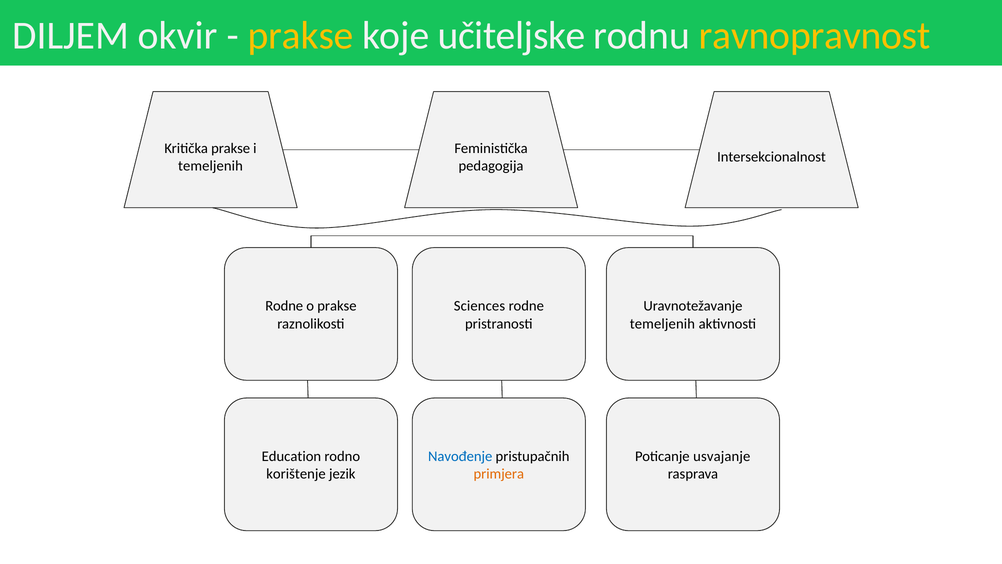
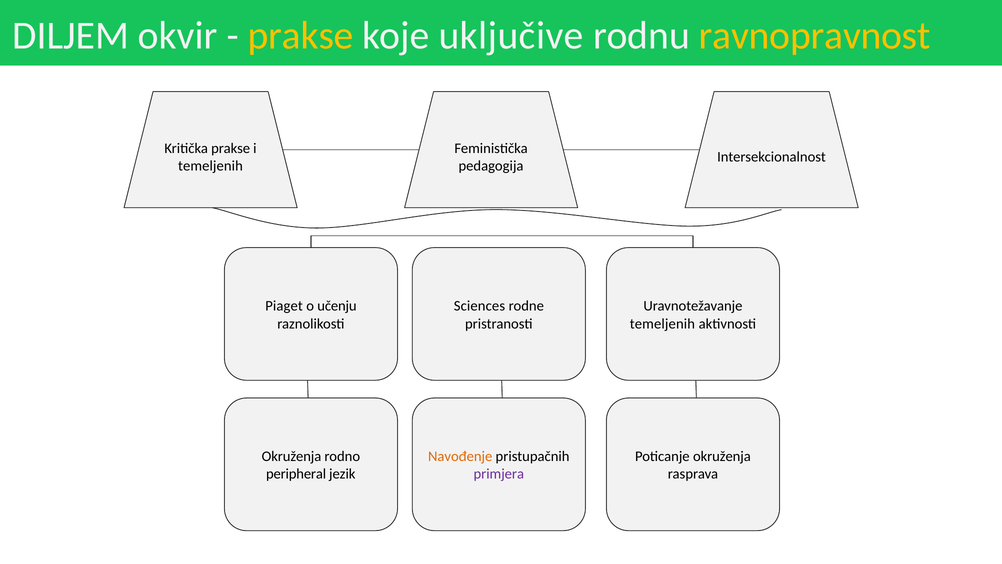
učiteljske: učiteljske -> uključive
Rodne at (284, 306): Rodne -> Piaget
o prakse: prakse -> učenju
Education at (291, 456): Education -> Okruženja
Navođenje colour: blue -> orange
Poticanje usvajanje: usvajanje -> okruženja
korištenje: korištenje -> peripheral
primjera colour: orange -> purple
